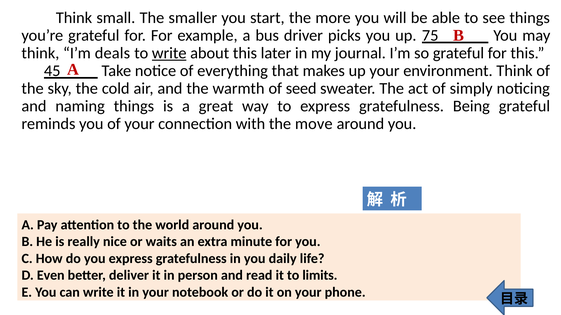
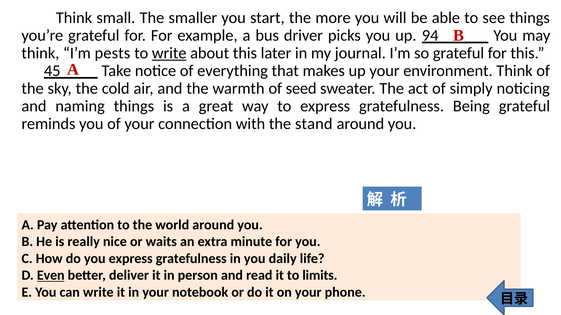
75: 75 -> 94
deals: deals -> pests
move: move -> stand
Even underline: none -> present
